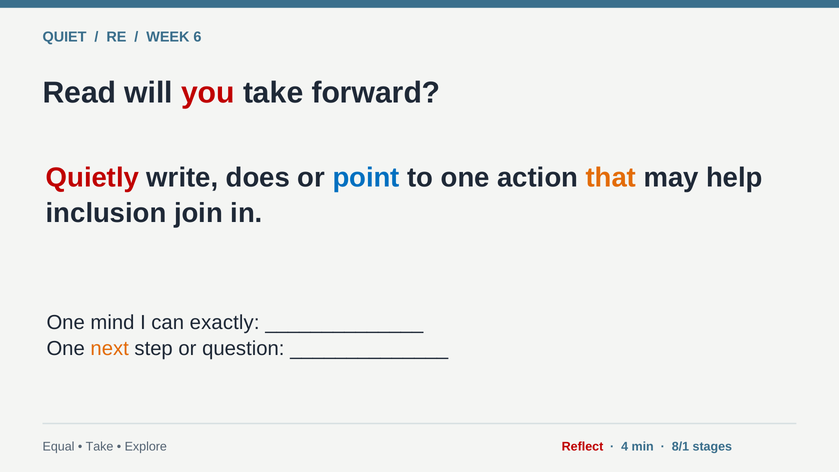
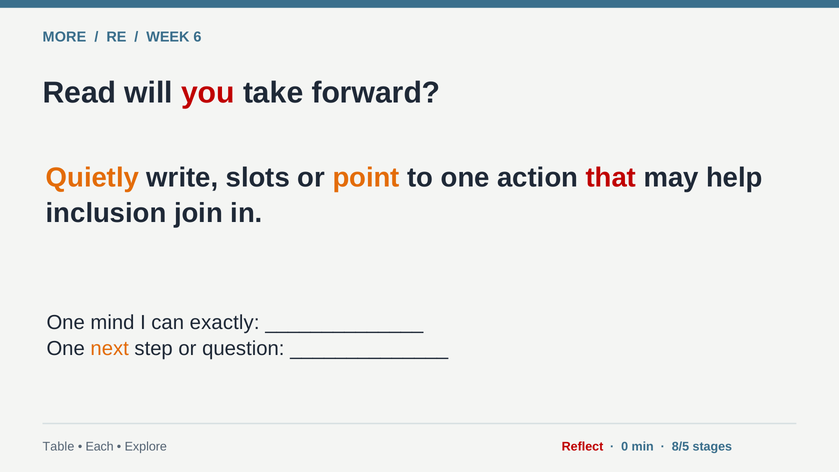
QUIET: QUIET -> MORE
Quietly colour: red -> orange
does: does -> slots
point colour: blue -> orange
that colour: orange -> red
Equal: Equal -> Table
Take at (100, 447): Take -> Each
4: 4 -> 0
8/1: 8/1 -> 8/5
